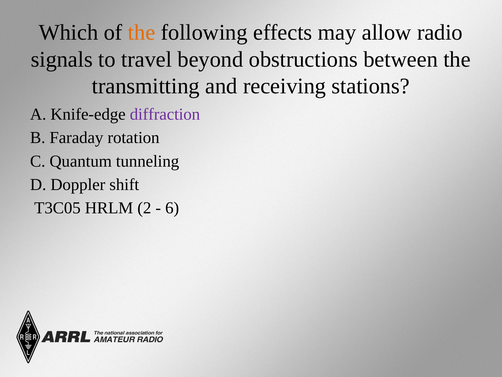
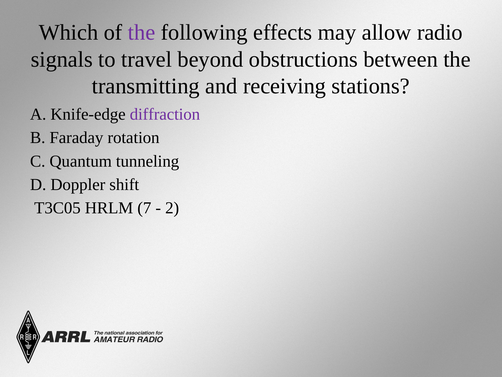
the at (142, 33) colour: orange -> purple
2: 2 -> 7
6: 6 -> 2
